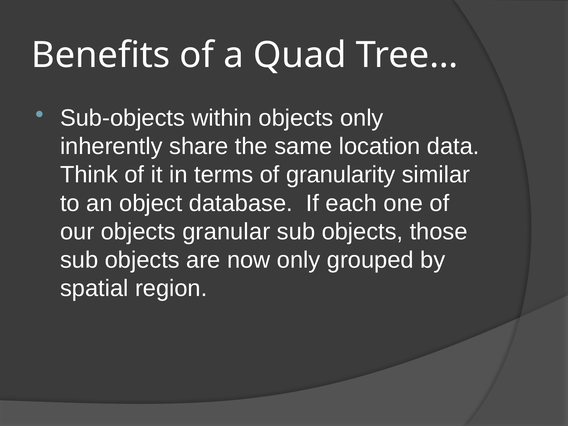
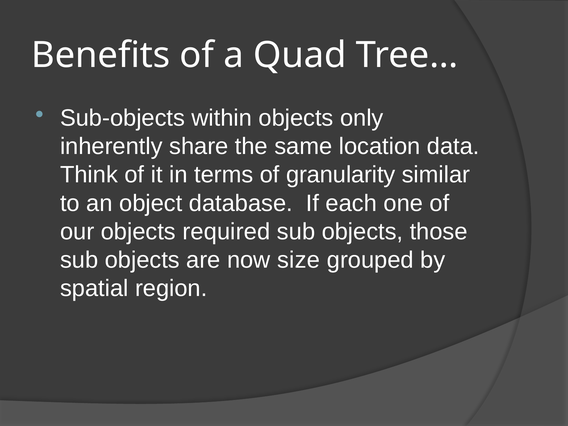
granular: granular -> required
now only: only -> size
